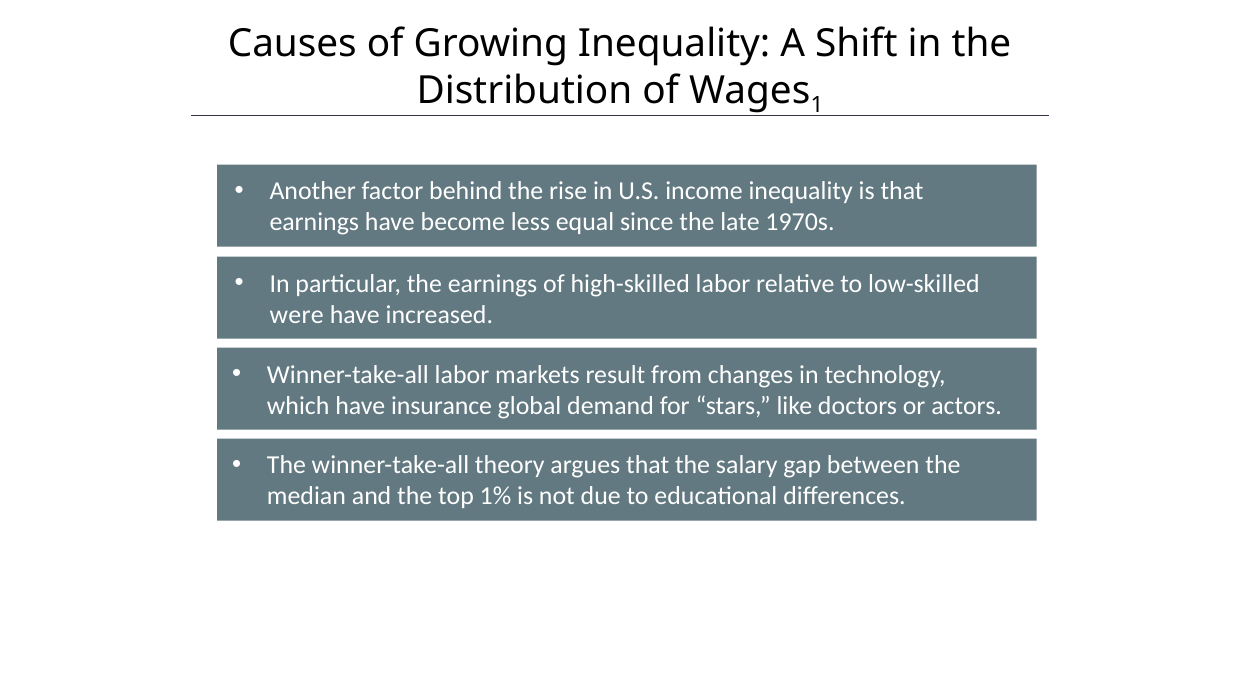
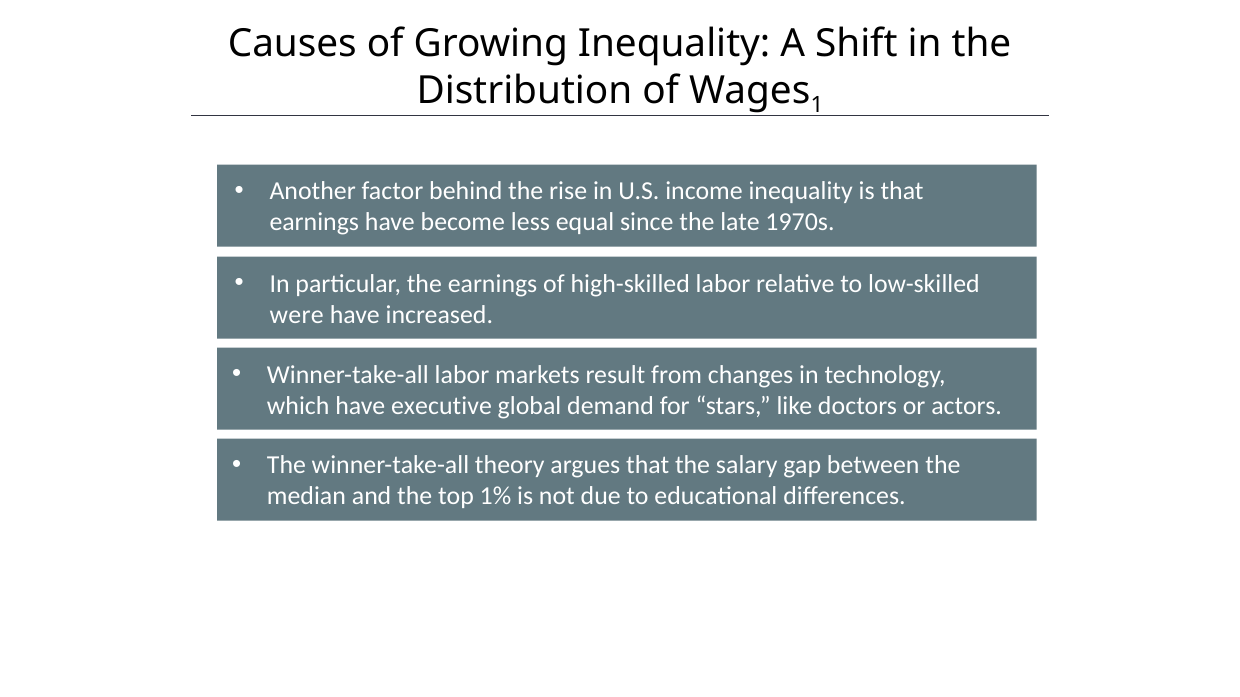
insurance: insurance -> executive
